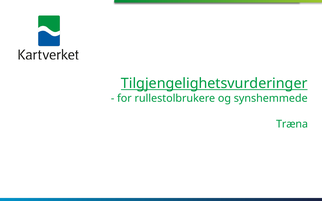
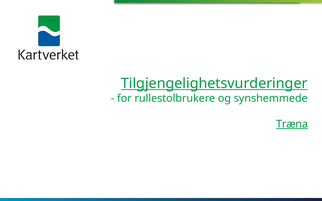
Træna underline: none -> present
